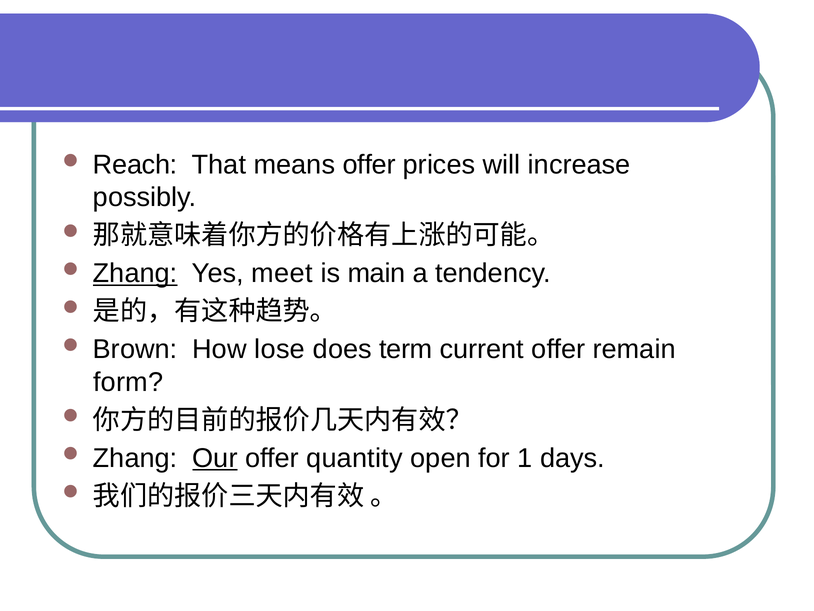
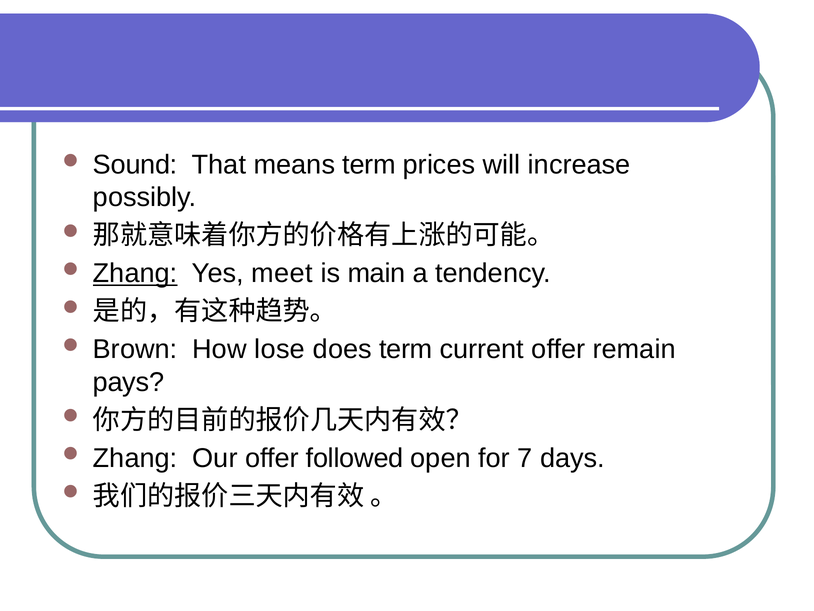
Reach: Reach -> Sound
means offer: offer -> term
form: form -> pays
Our underline: present -> none
quantity: quantity -> followed
1: 1 -> 7
